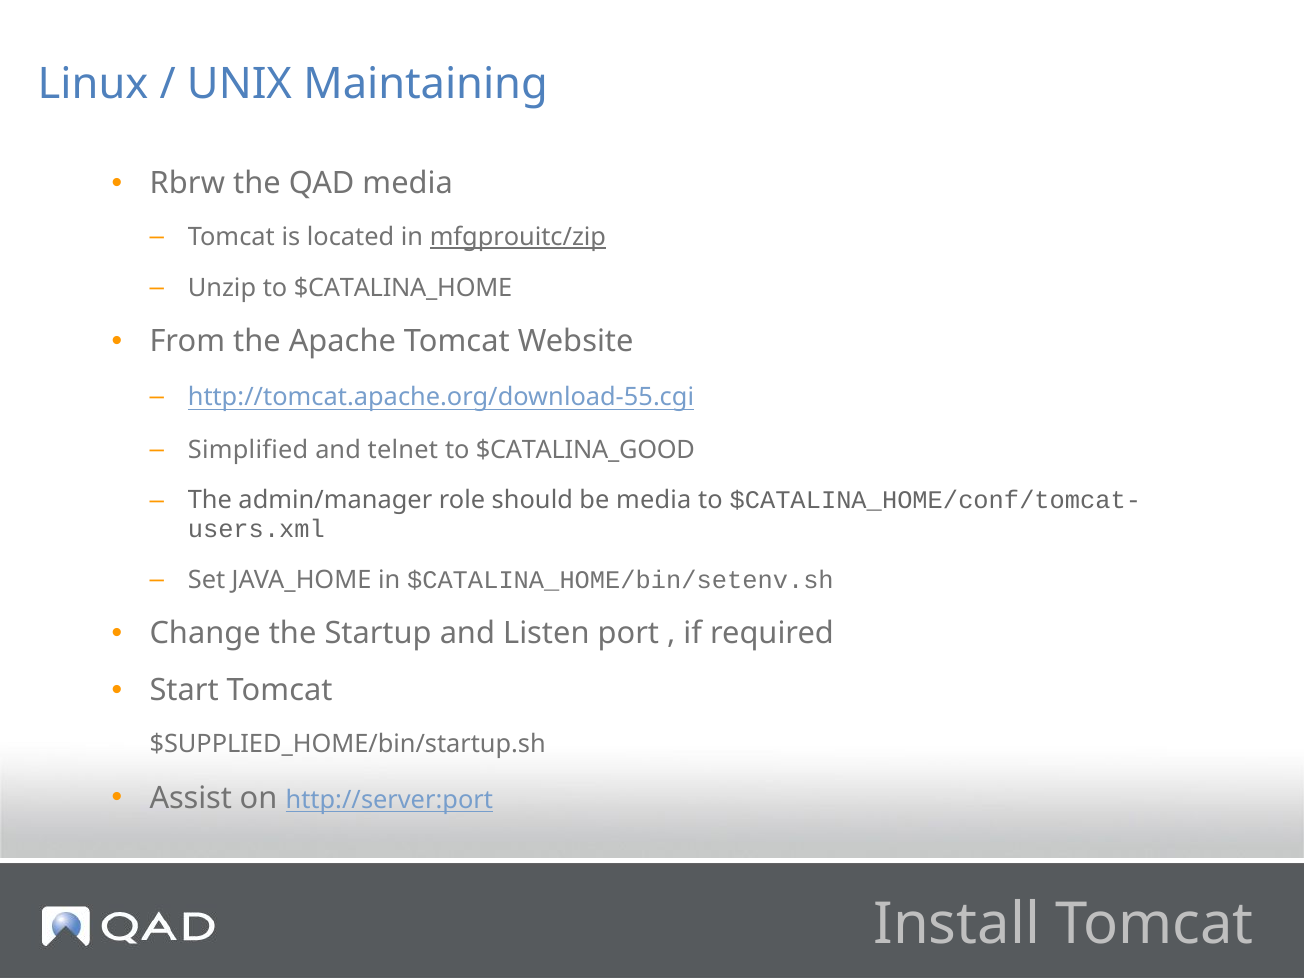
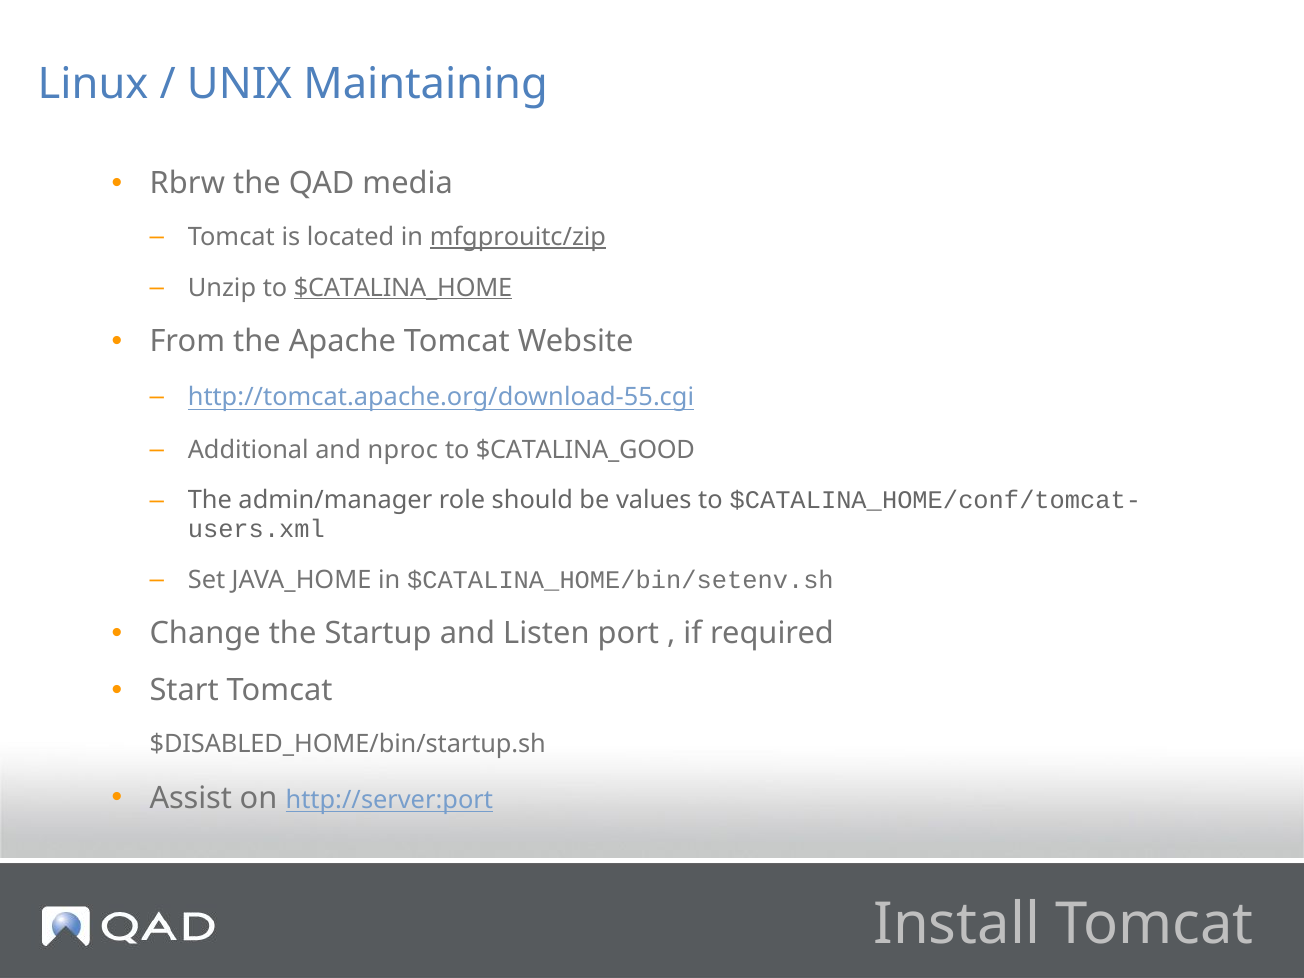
$CATALINA_HOME underline: none -> present
Simplified: Simplified -> Additional
telnet: telnet -> nproc
be media: media -> values
$SUPPLIED_HOME/bin/startup.sh: $SUPPLIED_HOME/bin/startup.sh -> $DISABLED_HOME/bin/startup.sh
